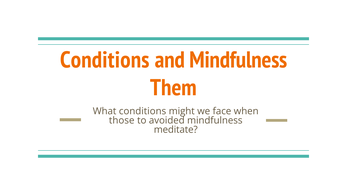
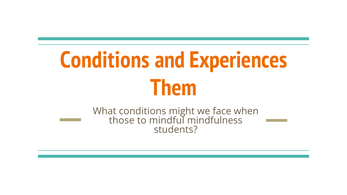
and Mindfulness: Mindfulness -> Experiences
avoided: avoided -> mindful
meditate: meditate -> students
